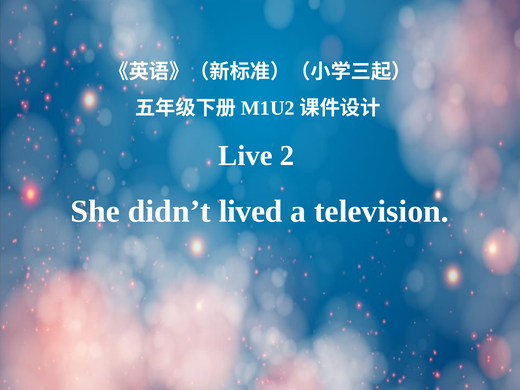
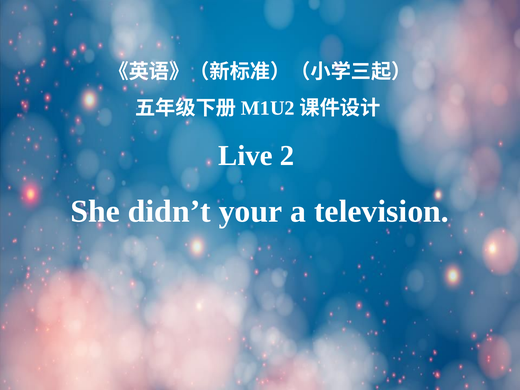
lived: lived -> your
